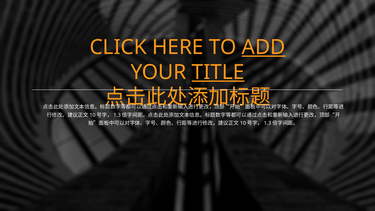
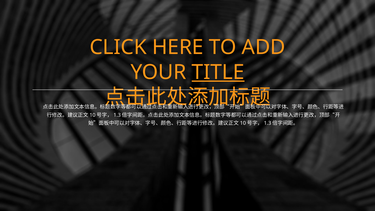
ADD underline: present -> none
